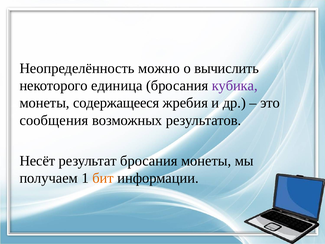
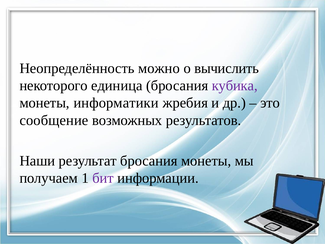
содержащееся: содержащееся -> информатики
сообщения: сообщения -> сообщение
Несёт: Несёт -> Наши
бит colour: orange -> purple
